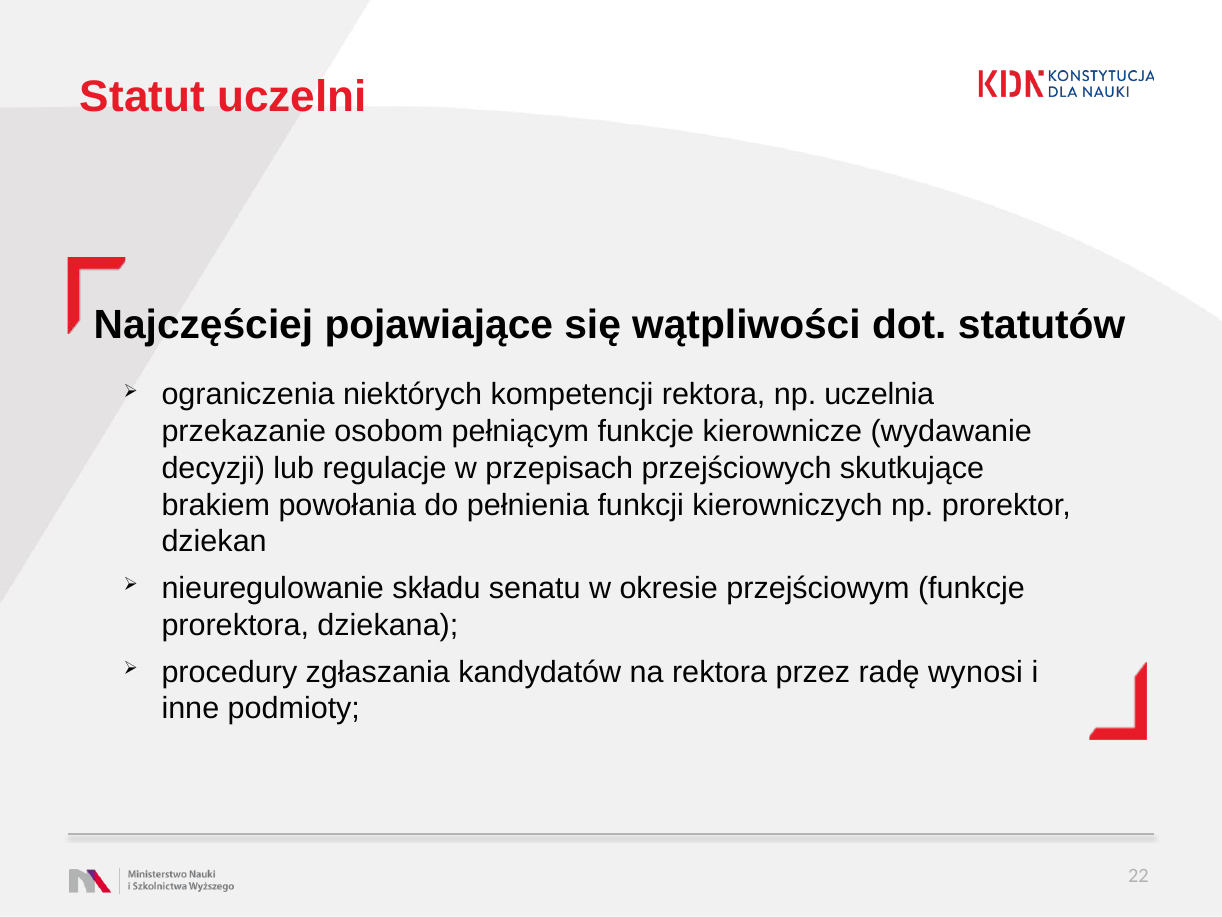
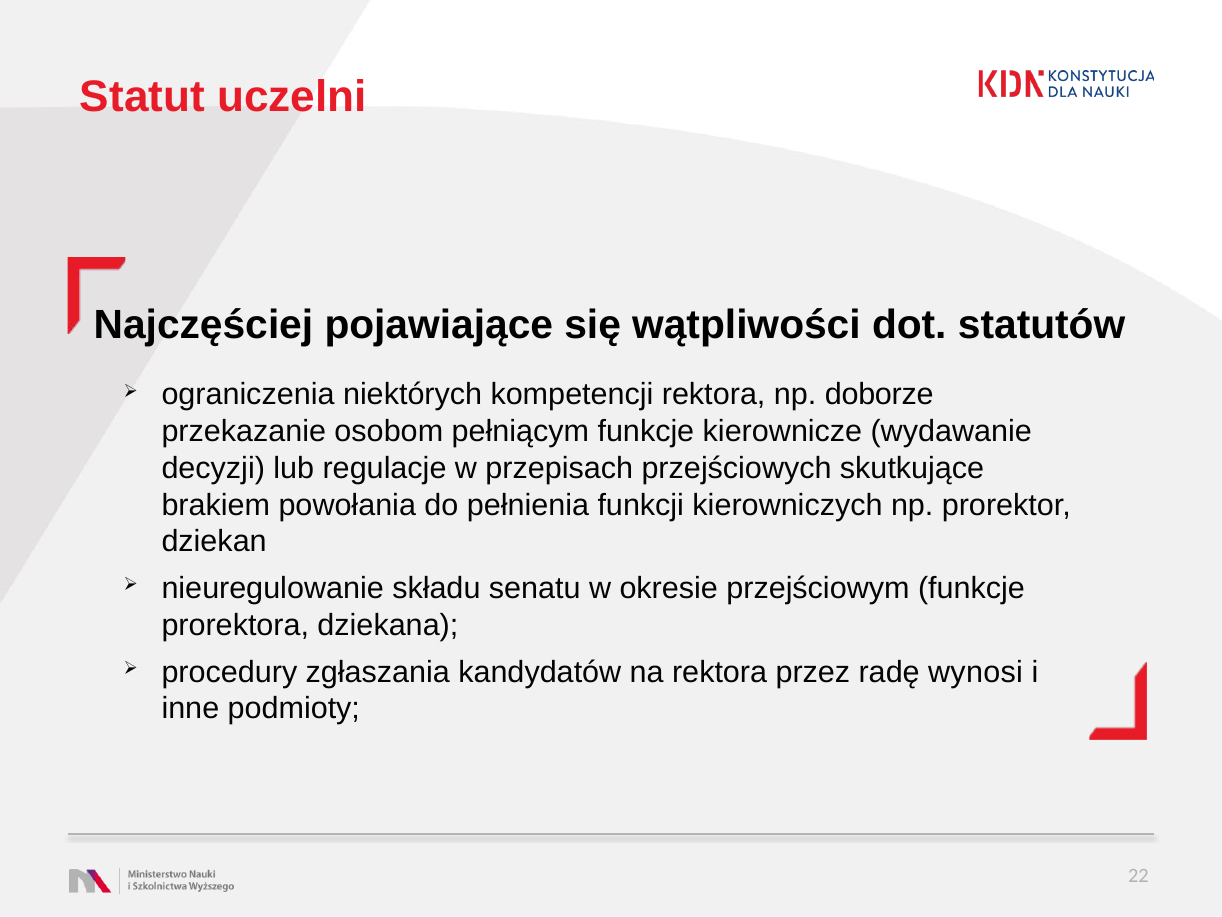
uczelnia: uczelnia -> doborze
